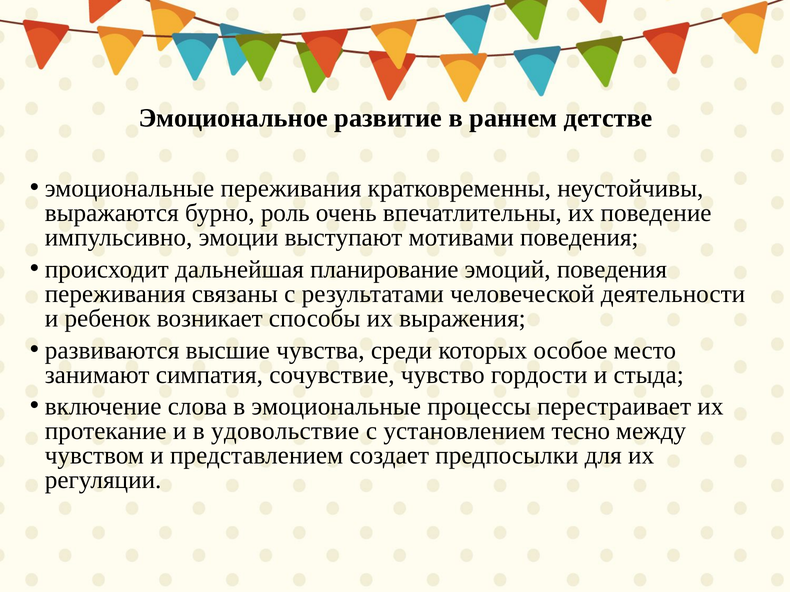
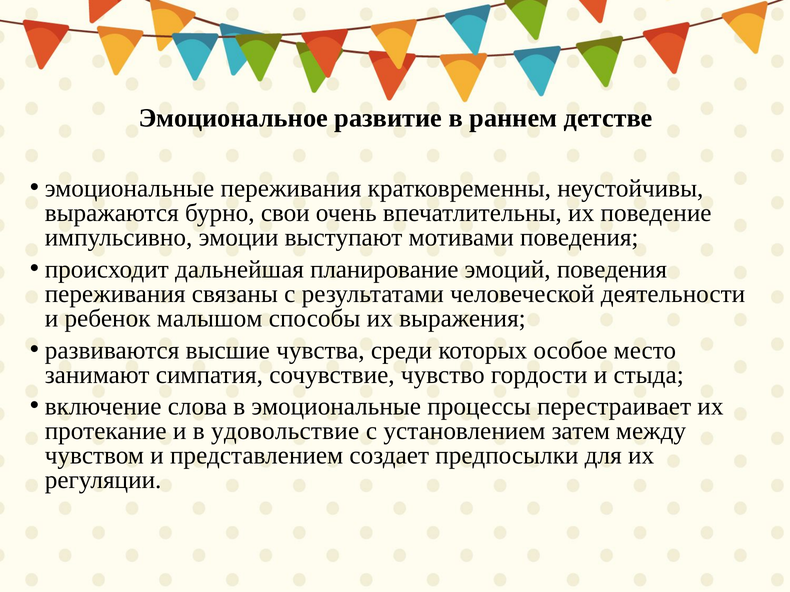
роль: роль -> свои
возникает: возникает -> малышом
тесно: тесно -> затем
